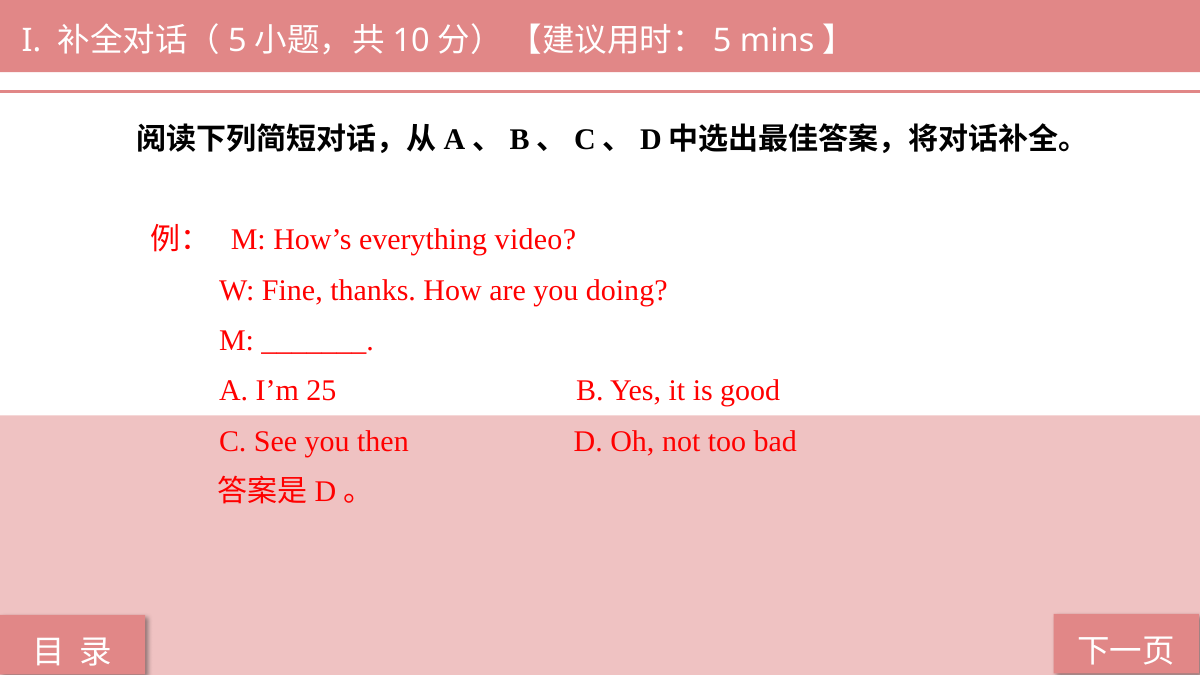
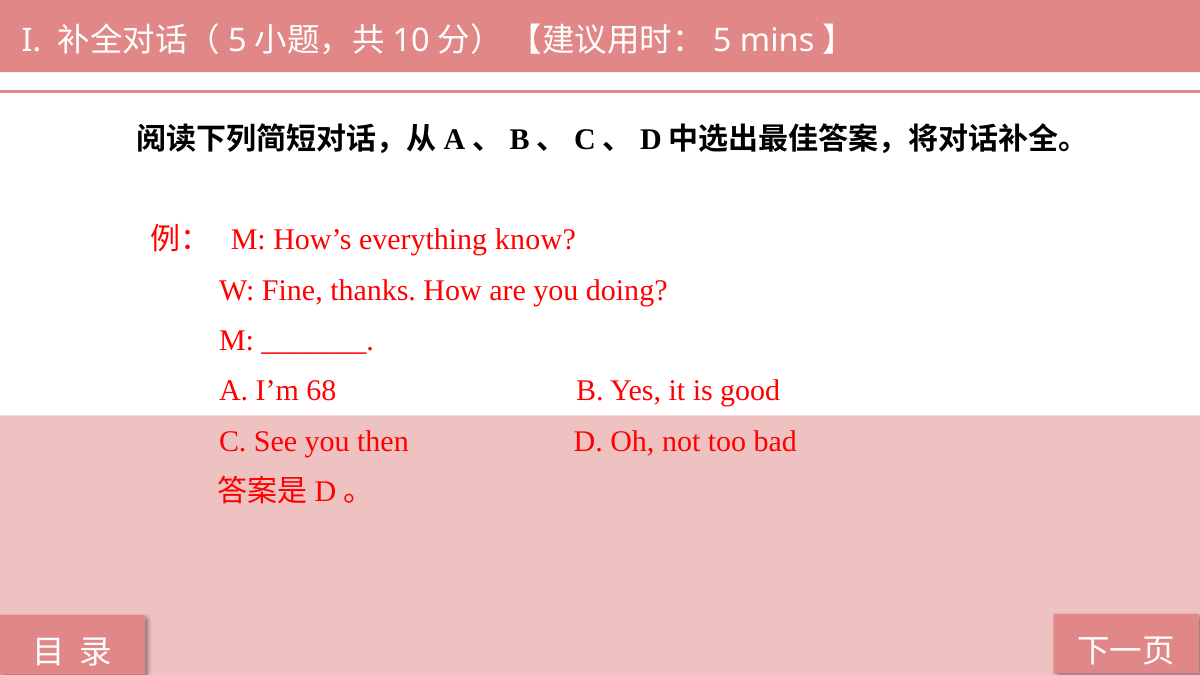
video: video -> know
25: 25 -> 68
